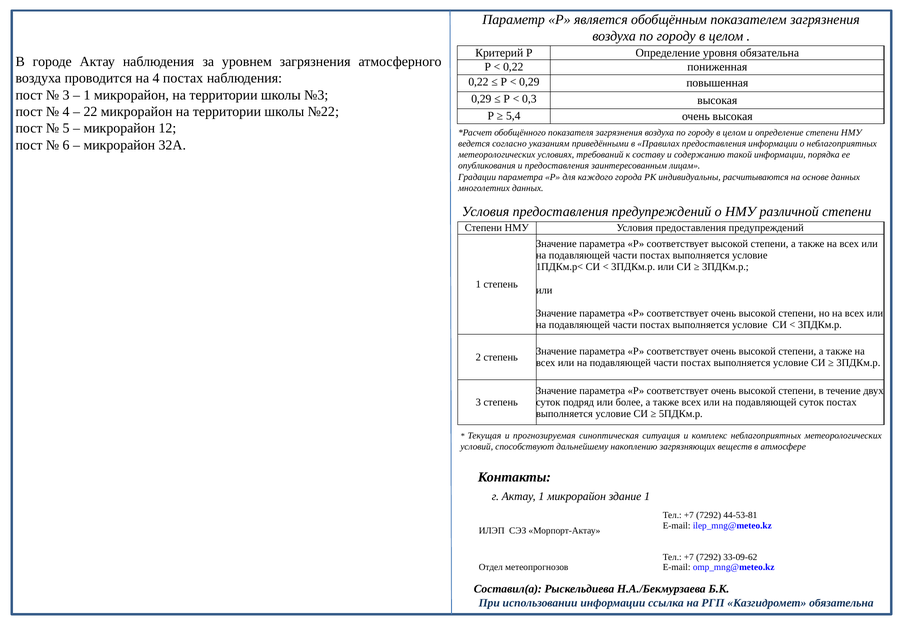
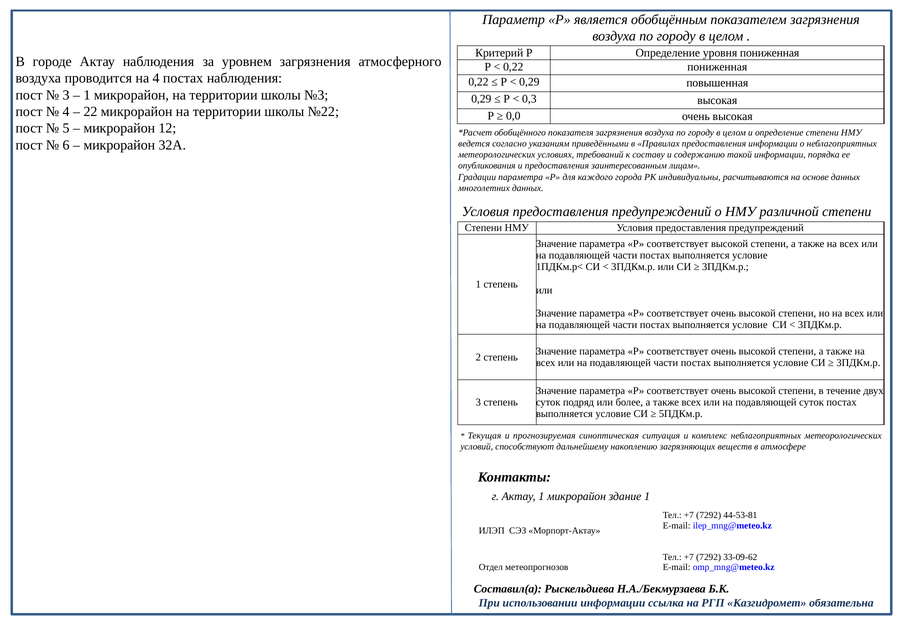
уровня обязательна: обязательна -> пониженная
5,4: 5,4 -> 0,0
